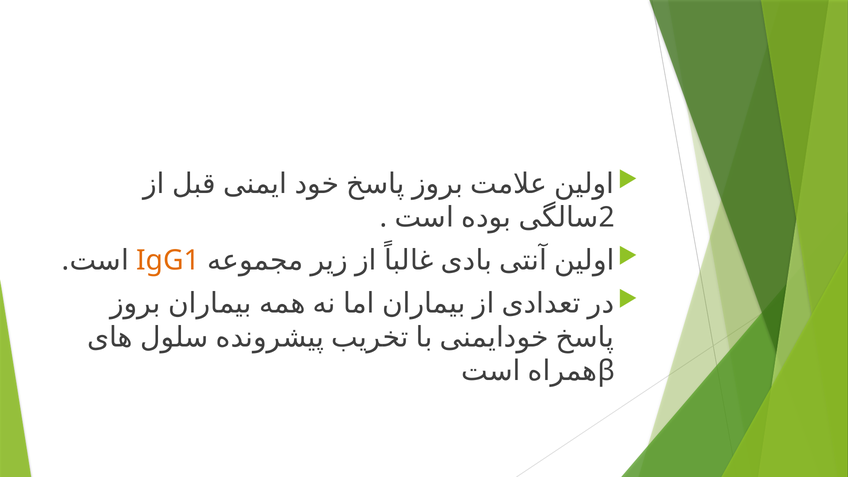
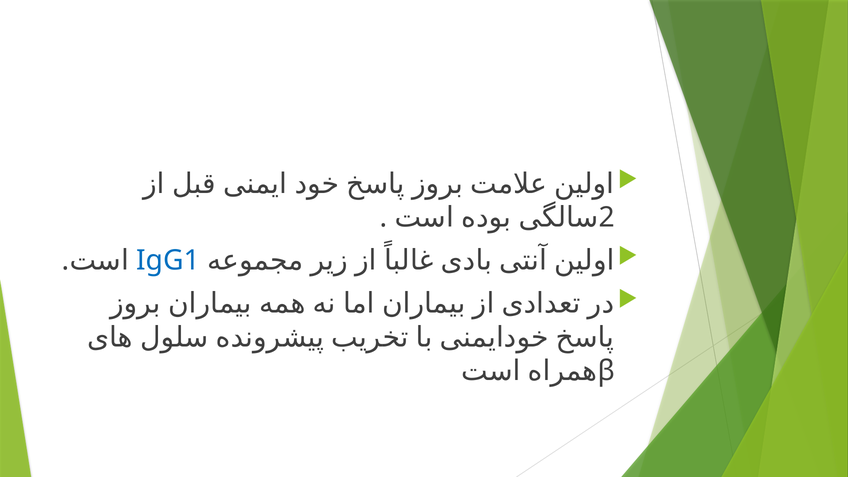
IgG1 colour: orange -> blue
